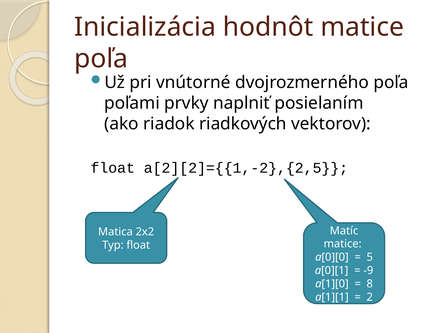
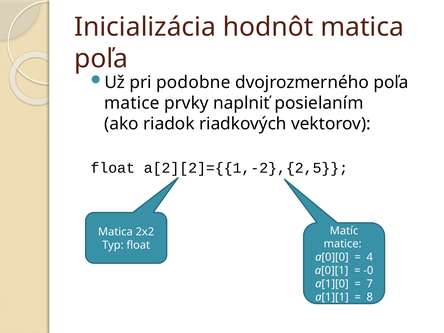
hodnôt matice: matice -> matica
vnútorné: vnútorné -> podobne
poľami at (132, 103): poľami -> matice
5: 5 -> 4
-9: -9 -> -0
8: 8 -> 7
2: 2 -> 8
